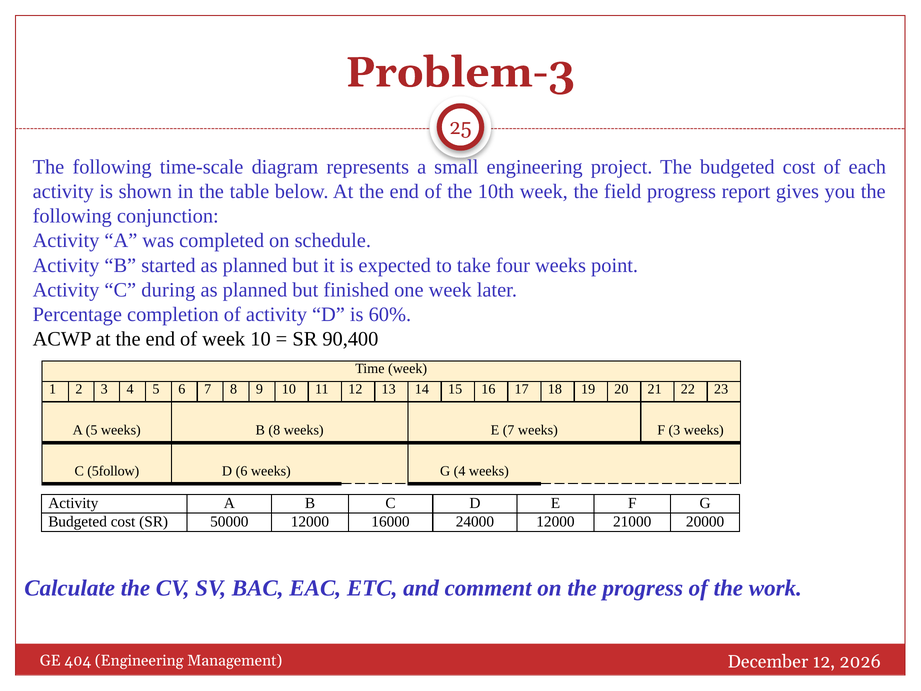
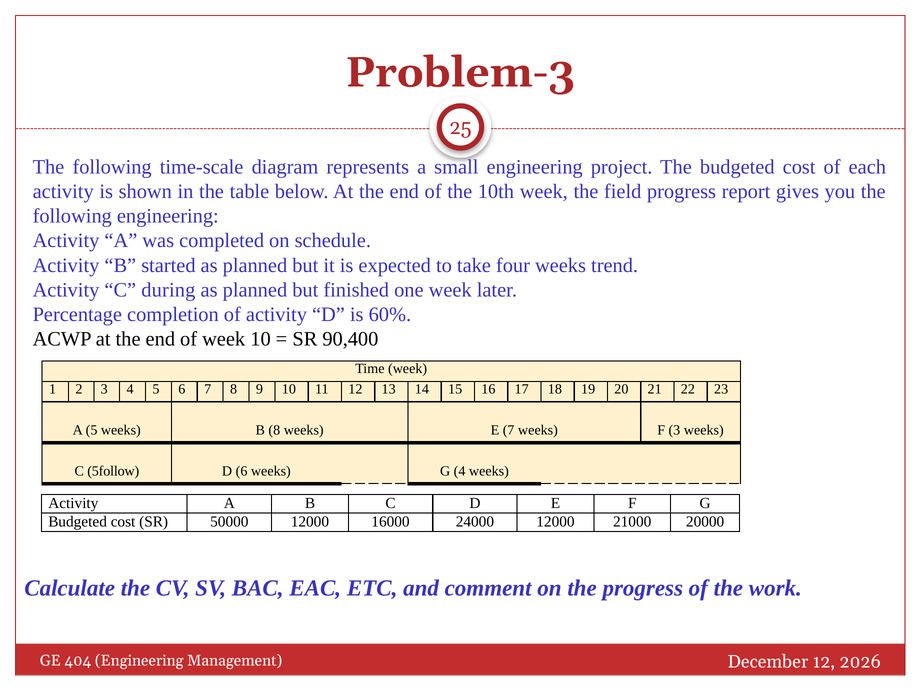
following conjunction: conjunction -> engineering
point: point -> trend
